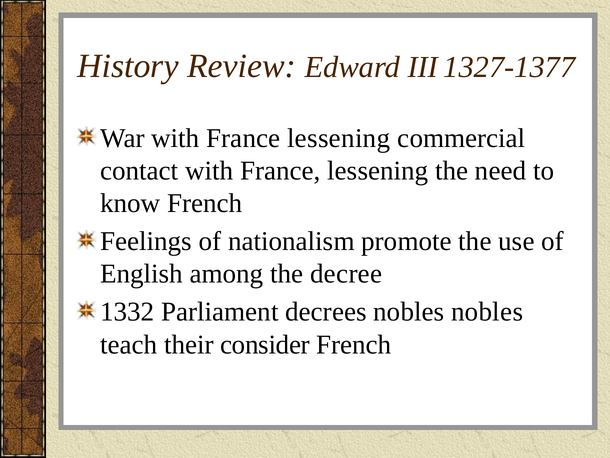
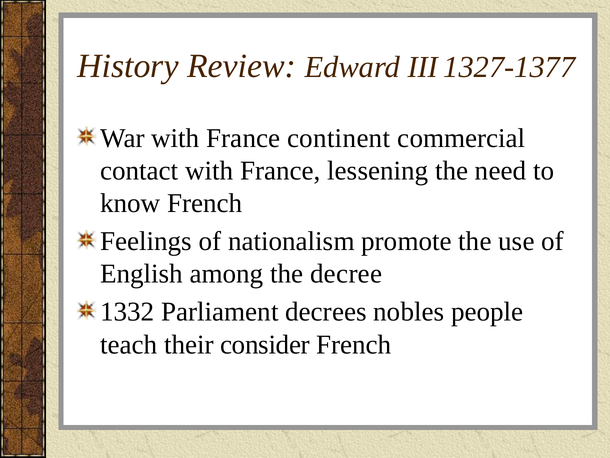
War with France lessening: lessening -> continent
nobles nobles: nobles -> people
